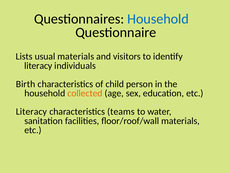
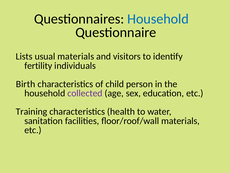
literacy at (38, 65): literacy -> fertility
collected colour: orange -> purple
Literacy at (31, 111): Literacy -> Training
teams: teams -> health
